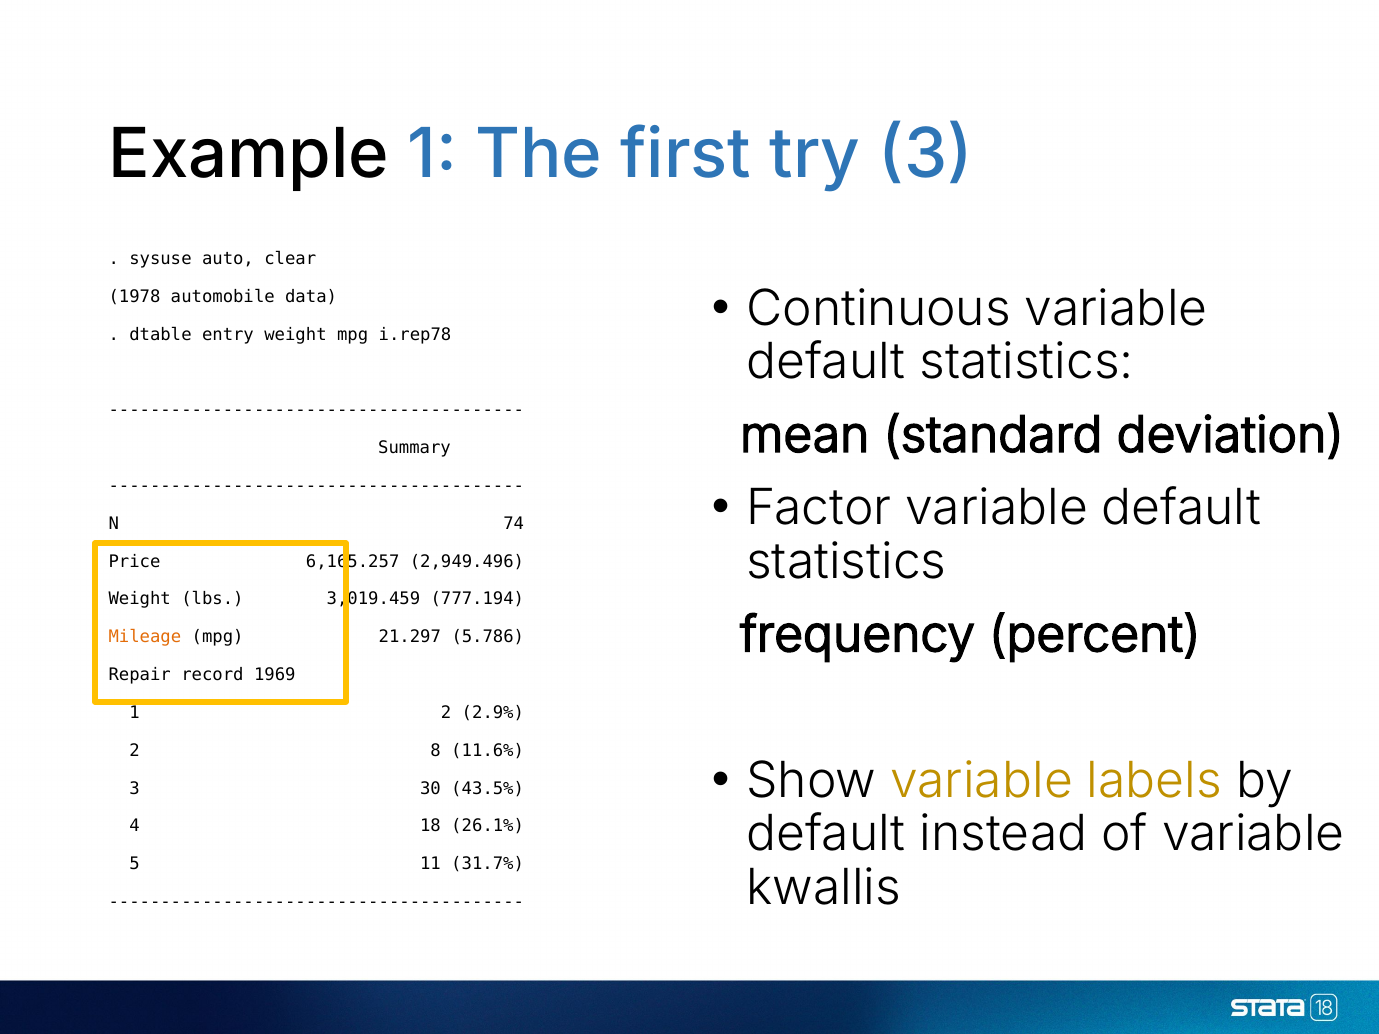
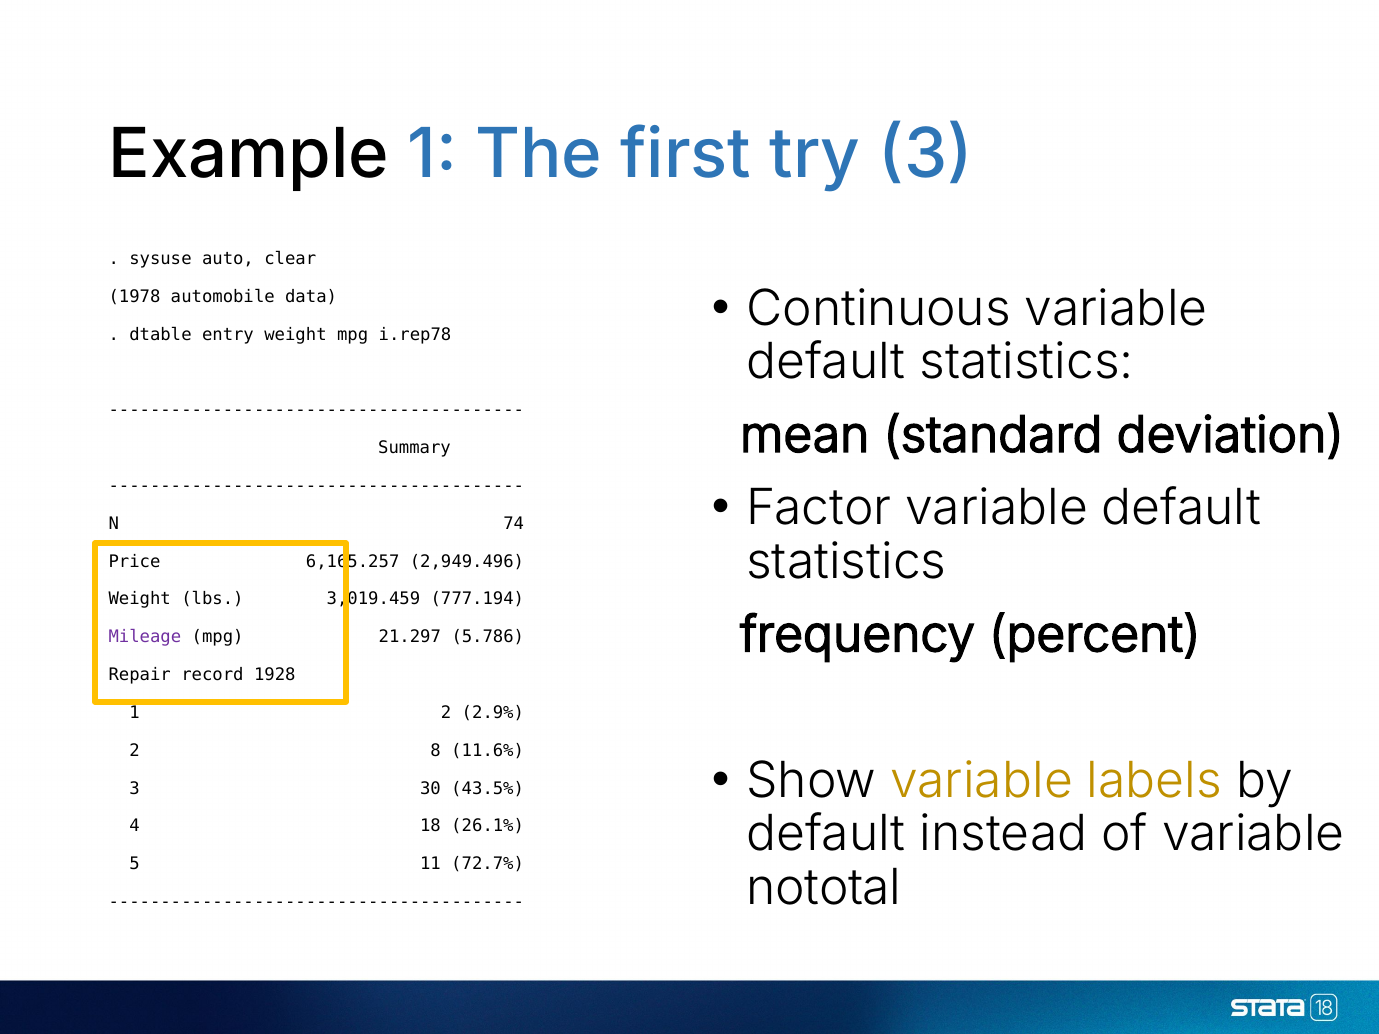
Mileage colour: orange -> purple
1969: 1969 -> 1928
31.7%: 31.7% -> 72.7%
kwallis: kwallis -> nototal
